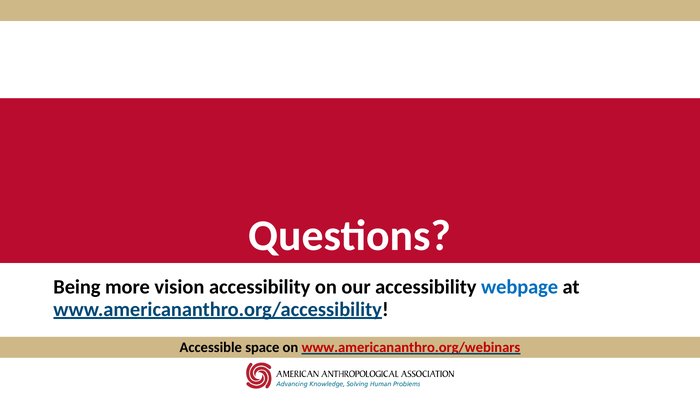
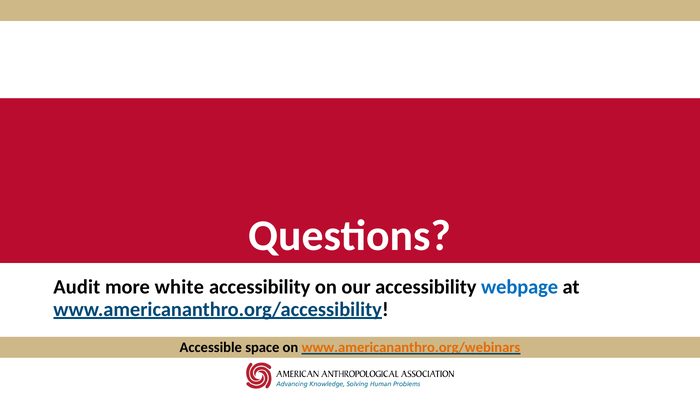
Being: Being -> Audit
vision: vision -> white
www.americananthro.org/webinars colour: red -> orange
